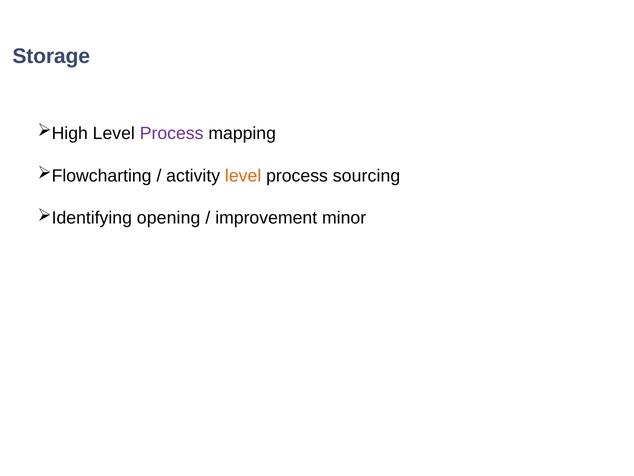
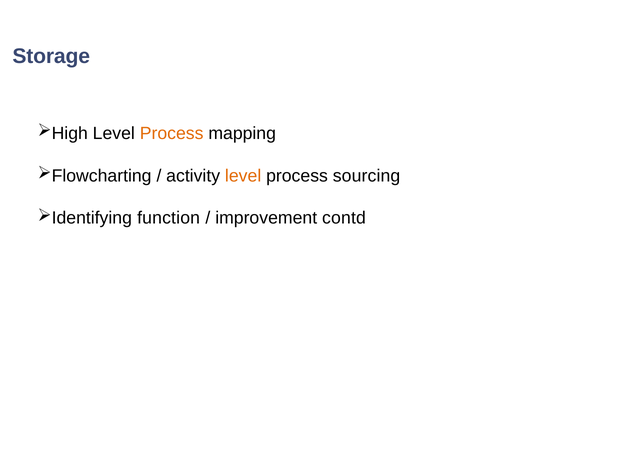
Process at (172, 133) colour: purple -> orange
opening: opening -> function
minor: minor -> contd
